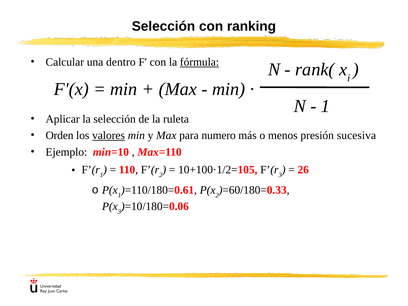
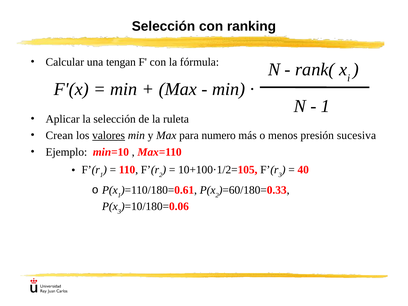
dentro: dentro -> tengan
fórmula underline: present -> none
Orden: Orden -> Crean
26: 26 -> 40
